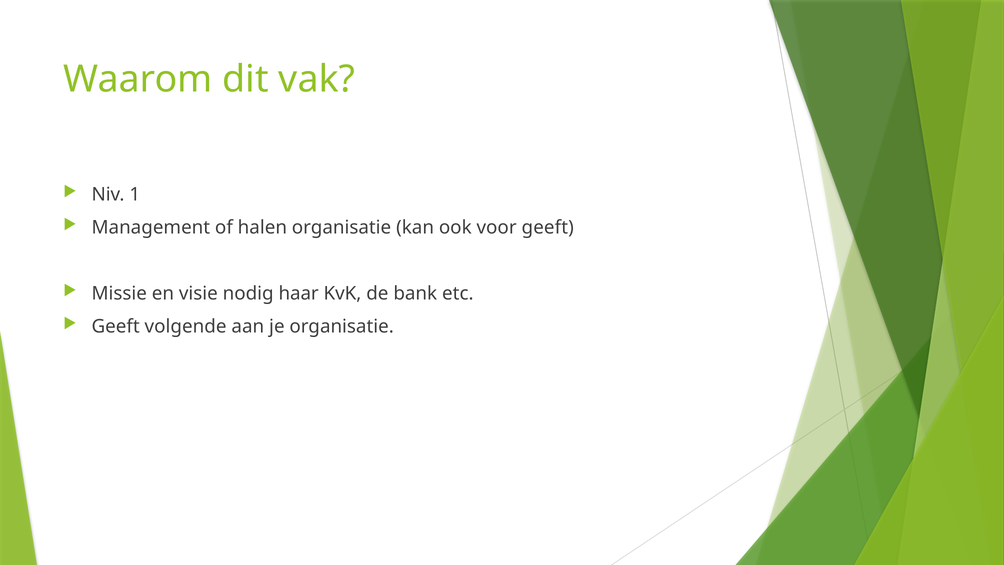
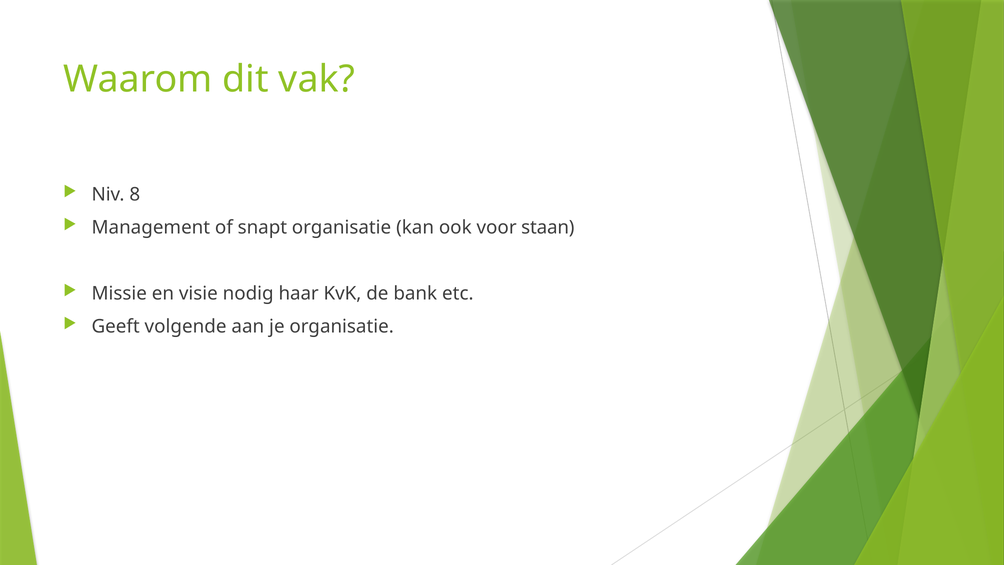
1: 1 -> 8
halen: halen -> snapt
voor geeft: geeft -> staan
